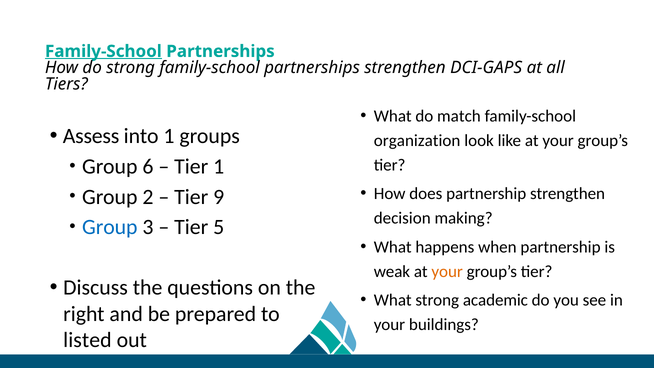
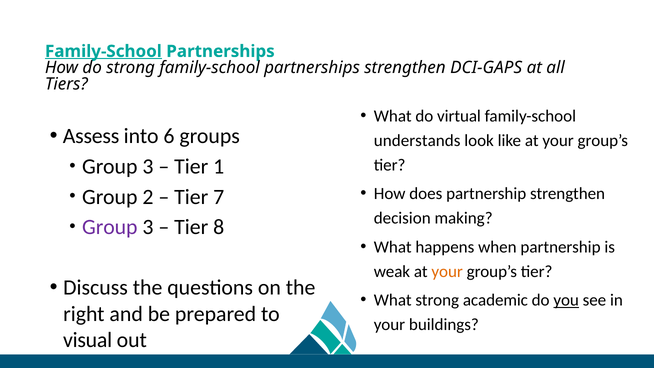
match: match -> virtual
into 1: 1 -> 6
organization: organization -> understands
6 at (148, 167): 6 -> 3
9: 9 -> 7
Group at (110, 227) colour: blue -> purple
5: 5 -> 8
you underline: none -> present
listed: listed -> visual
